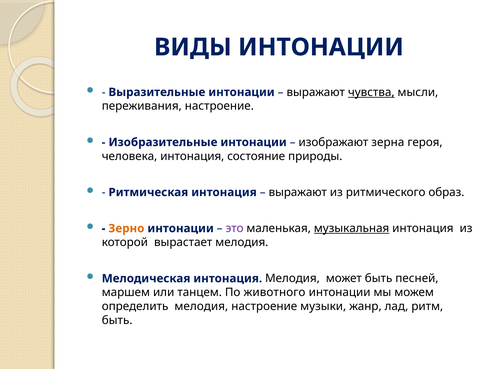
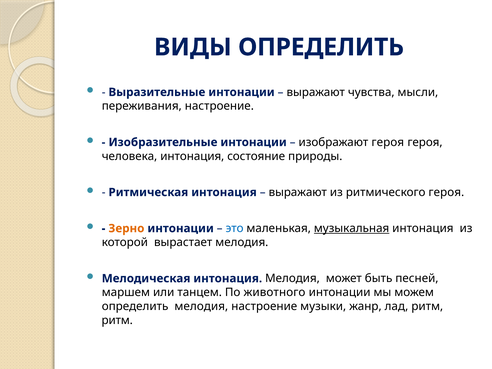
ВИДЫ ИНТОНАЦИИ: ИНТОНАЦИИ -> ОПРЕДЕЛИТЬ
чувства underline: present -> none
изображают зерна: зерна -> героя
ритмического образ: образ -> героя
это colour: purple -> blue
быть at (117, 320): быть -> ритм
